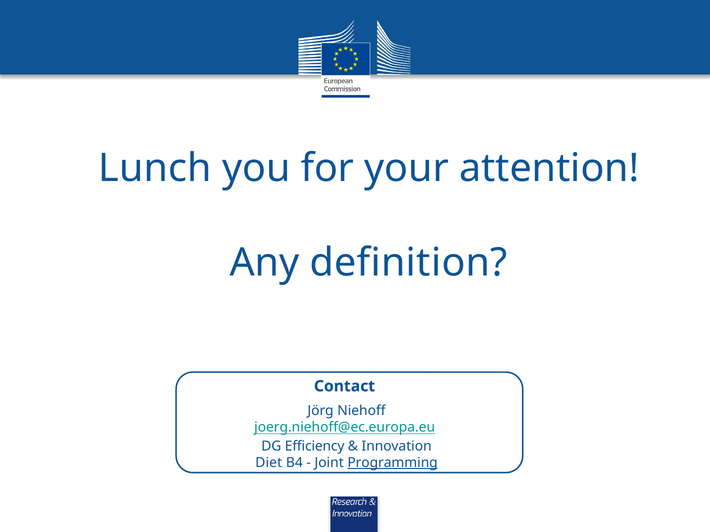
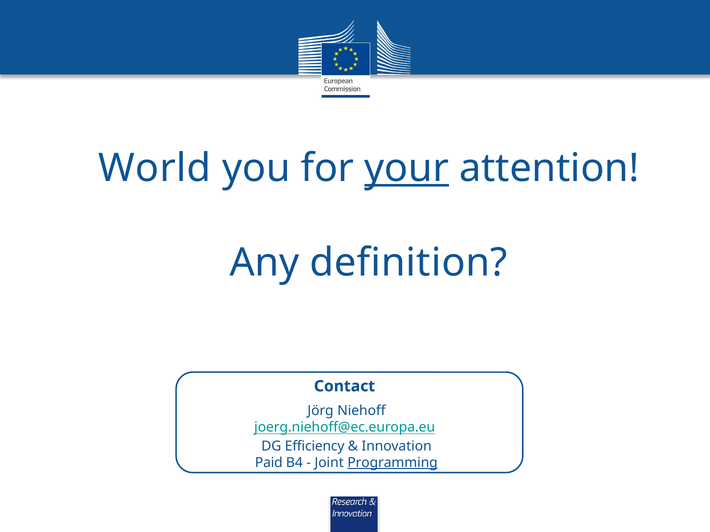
Lunch: Lunch -> World
your underline: none -> present
Diet: Diet -> Paid
